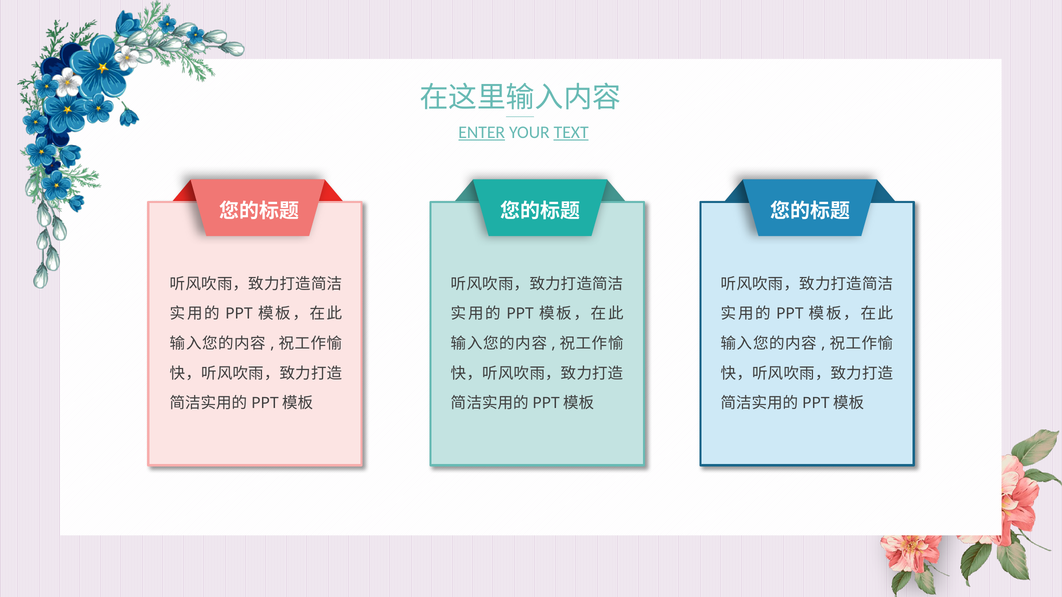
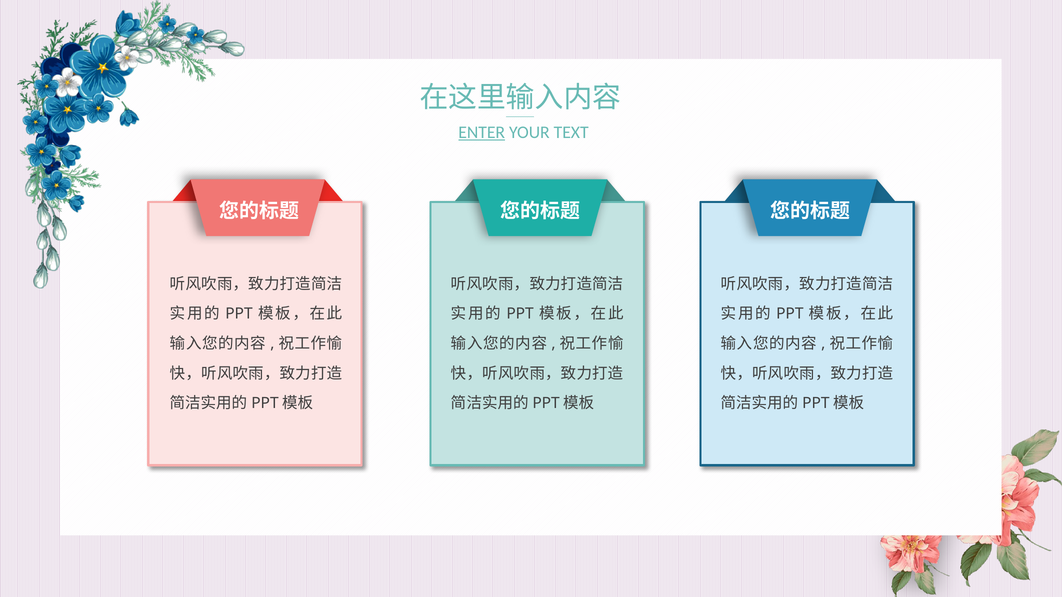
TEXT underline: present -> none
